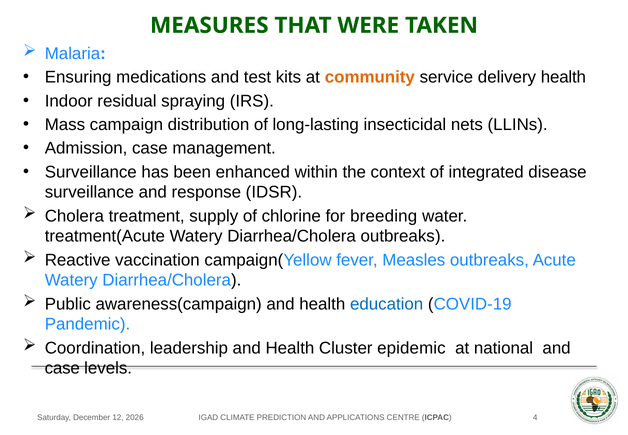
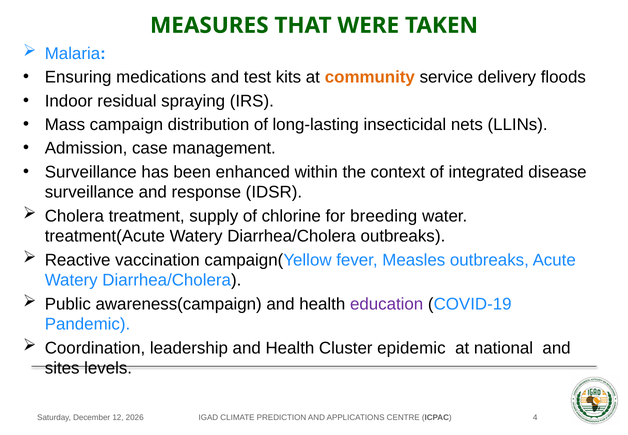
delivery health: health -> floods
education colour: blue -> purple
case at (62, 368): case -> sites
